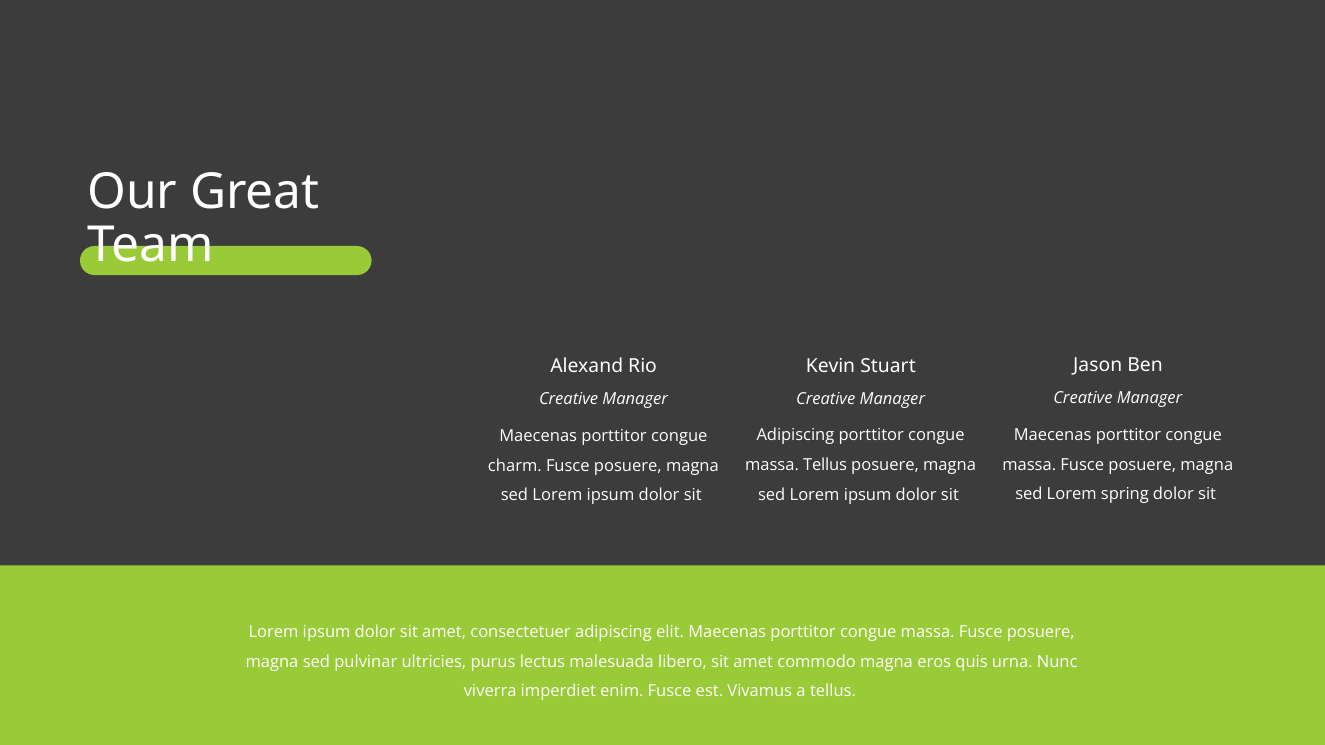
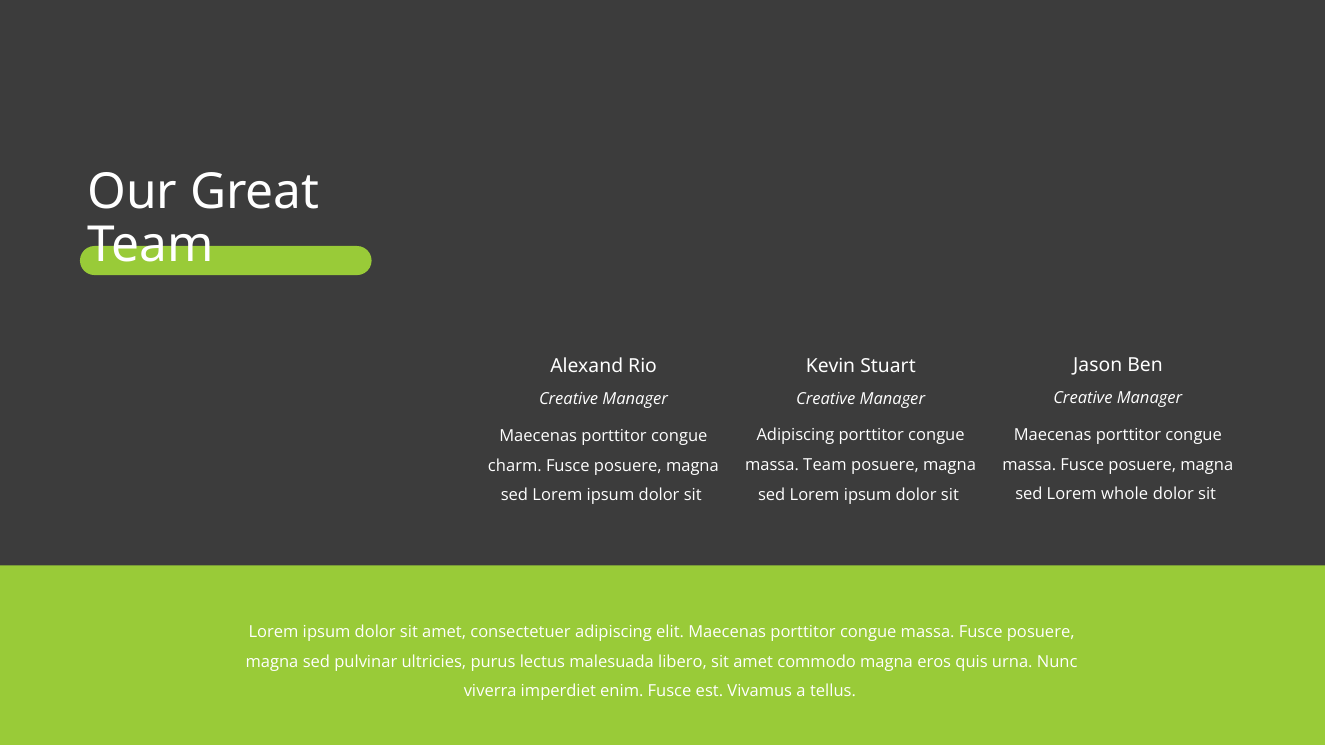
massa Tellus: Tellus -> Team
spring: spring -> whole
